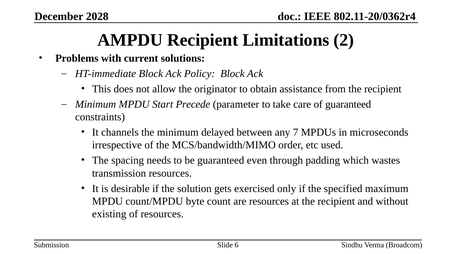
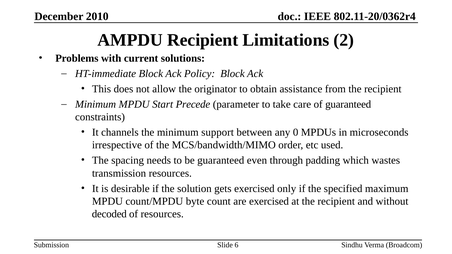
2028: 2028 -> 2010
delayed: delayed -> support
7: 7 -> 0
are resources: resources -> exercised
existing: existing -> decoded
